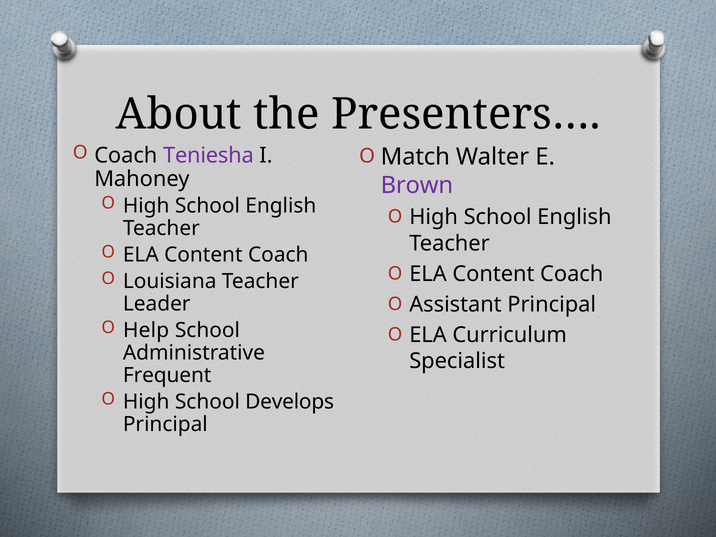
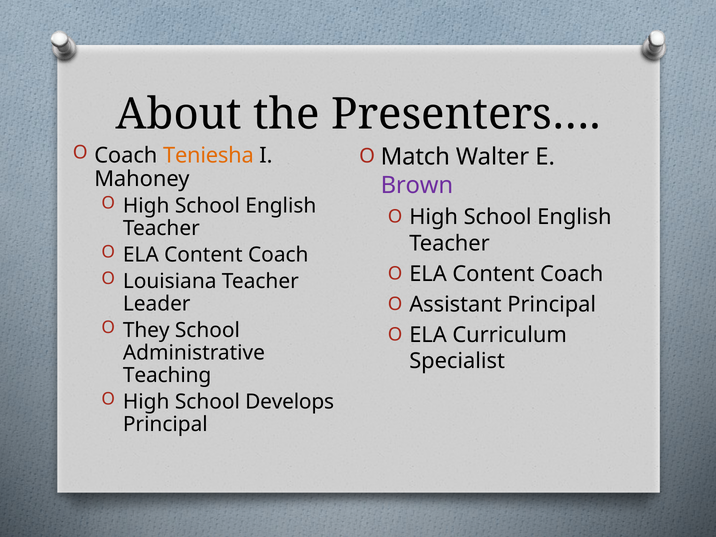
Teniesha colour: purple -> orange
Help: Help -> They
Frequent: Frequent -> Teaching
